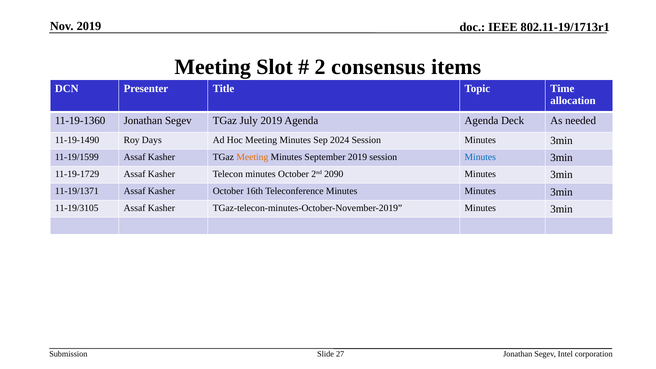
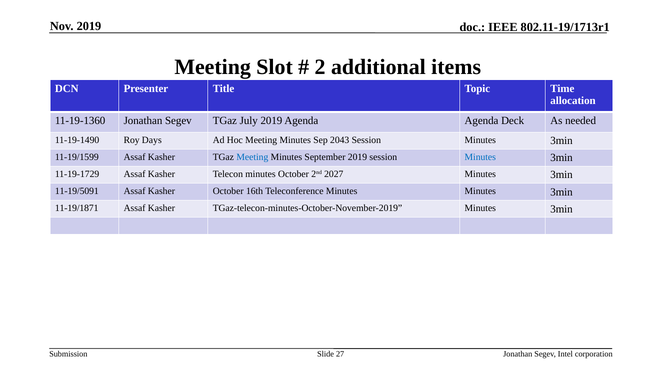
consensus: consensus -> additional
2024: 2024 -> 2043
Meeting at (252, 157) colour: orange -> blue
2090: 2090 -> 2027
11-19/1371: 11-19/1371 -> 11-19/5091
11-19/3105: 11-19/3105 -> 11-19/1871
